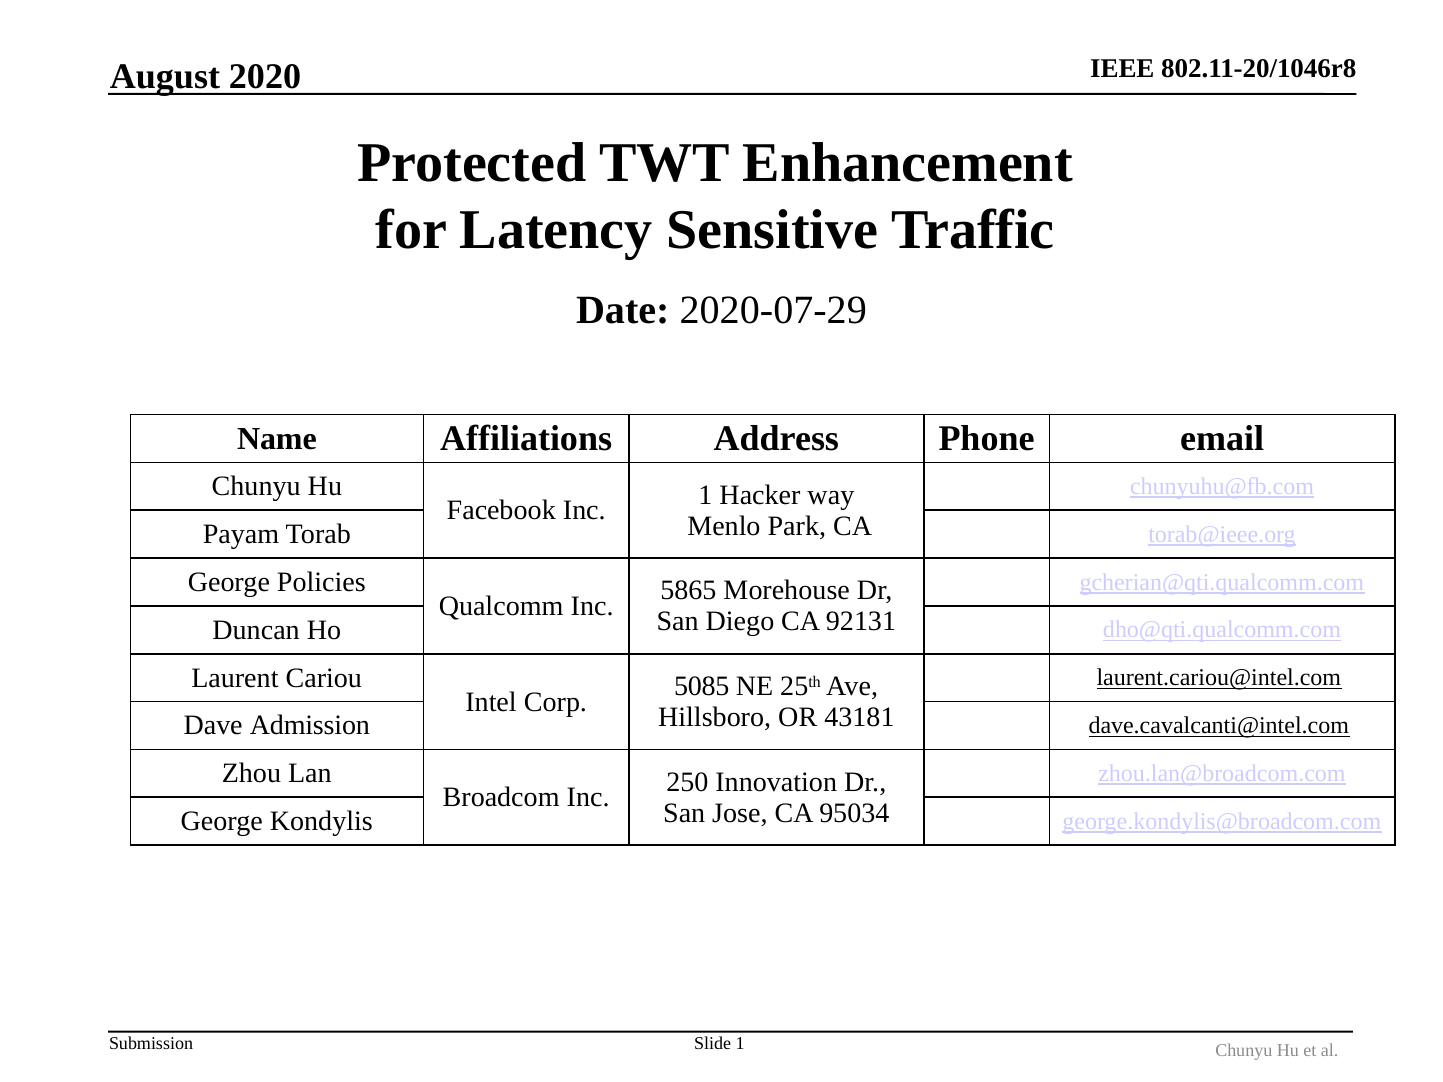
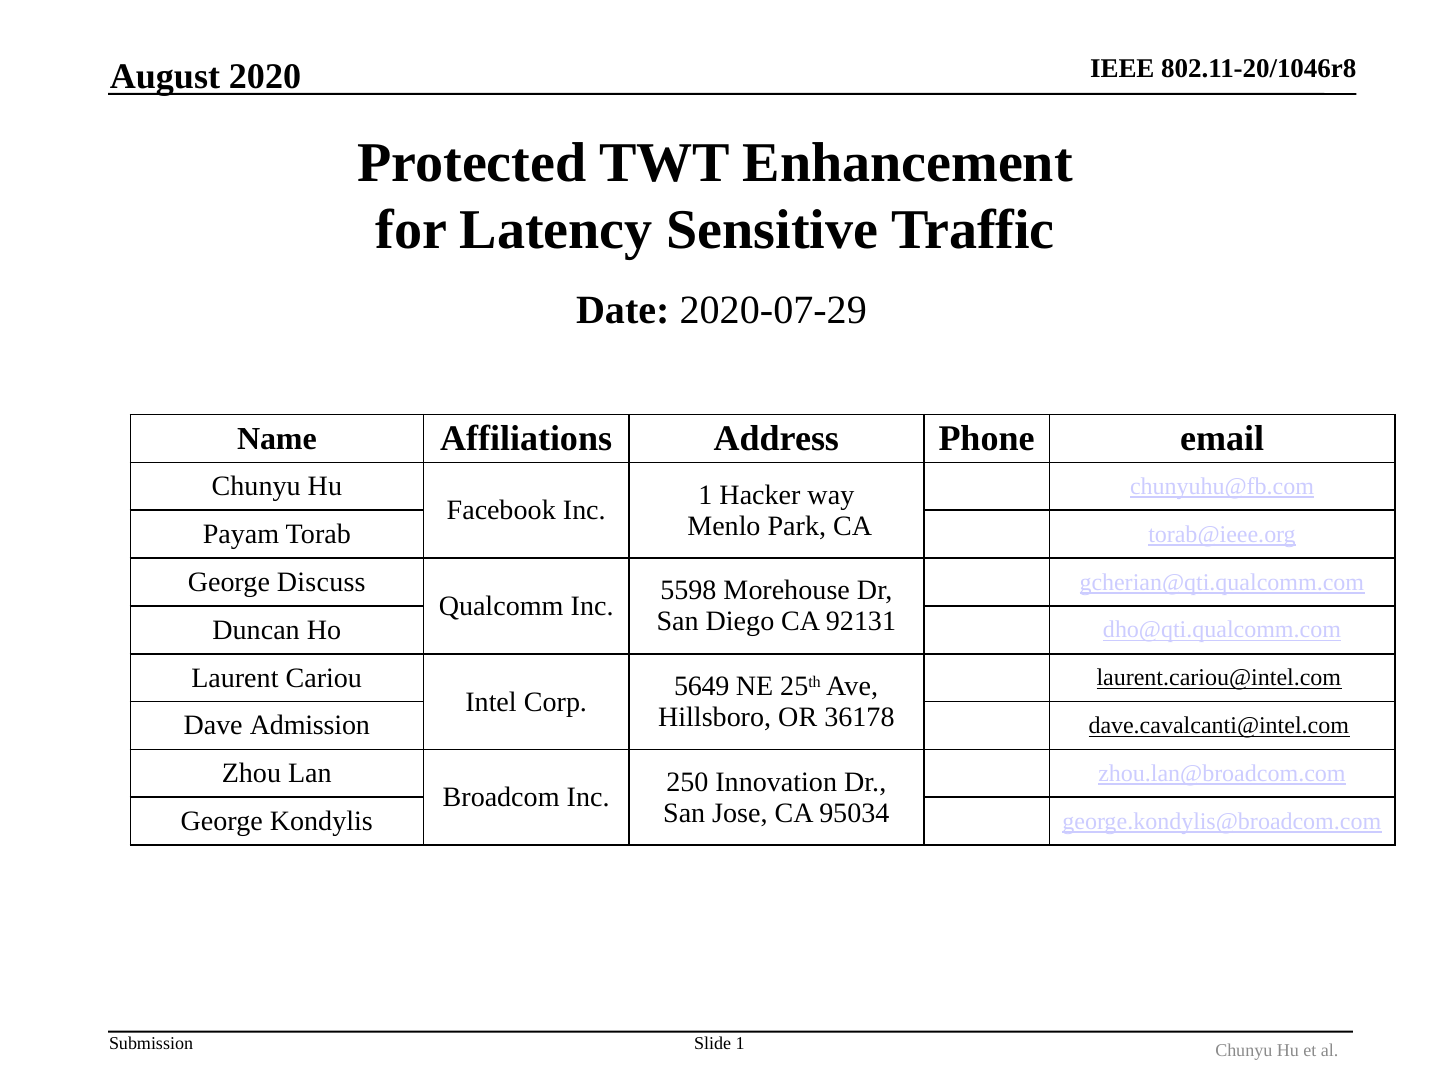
Policies: Policies -> Discuss
5865: 5865 -> 5598
5085: 5085 -> 5649
43181: 43181 -> 36178
